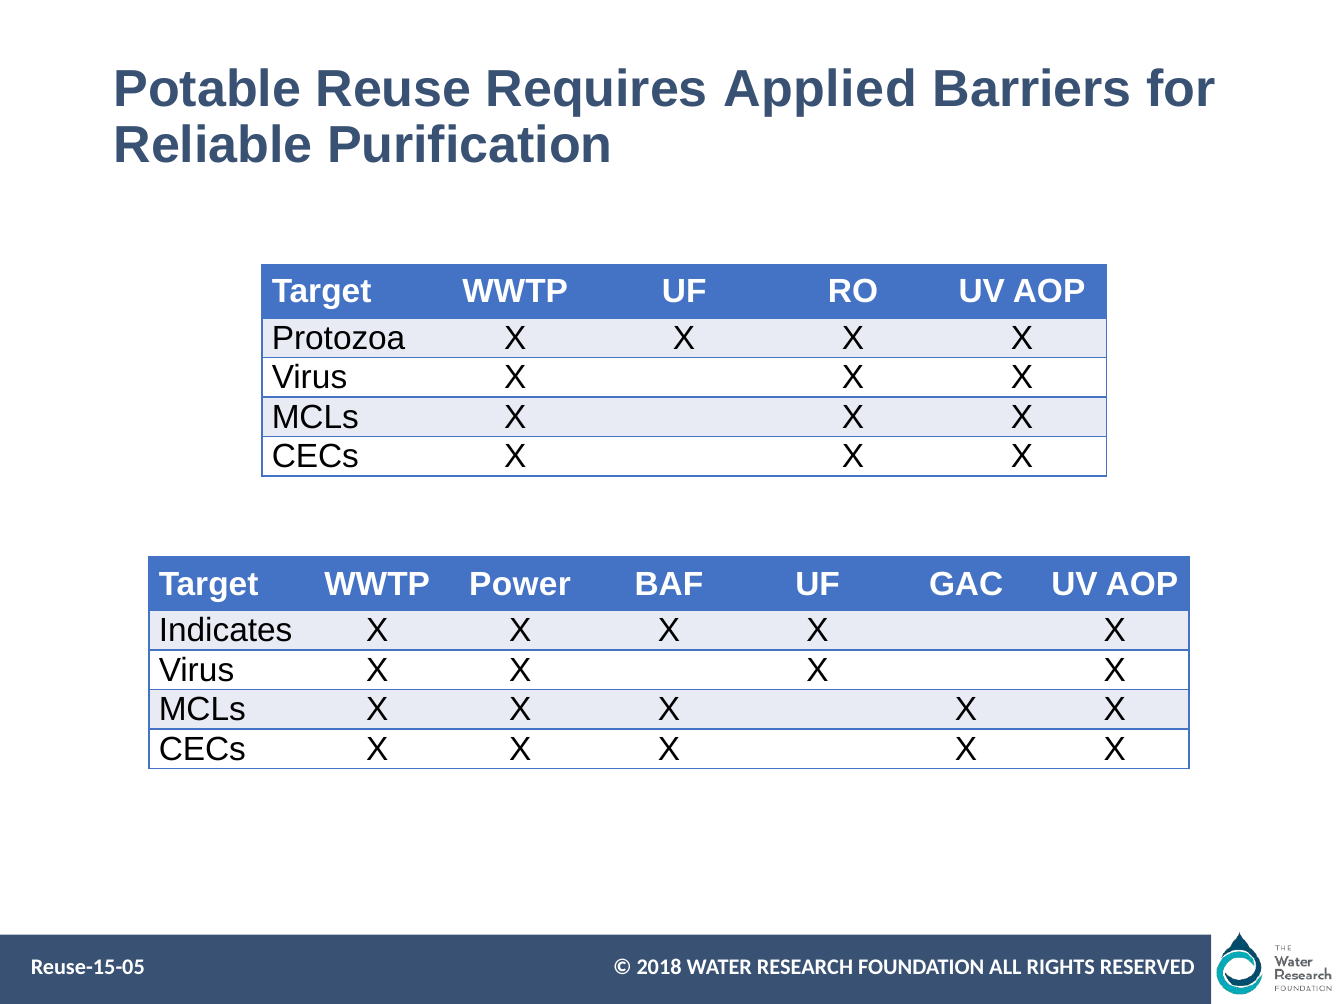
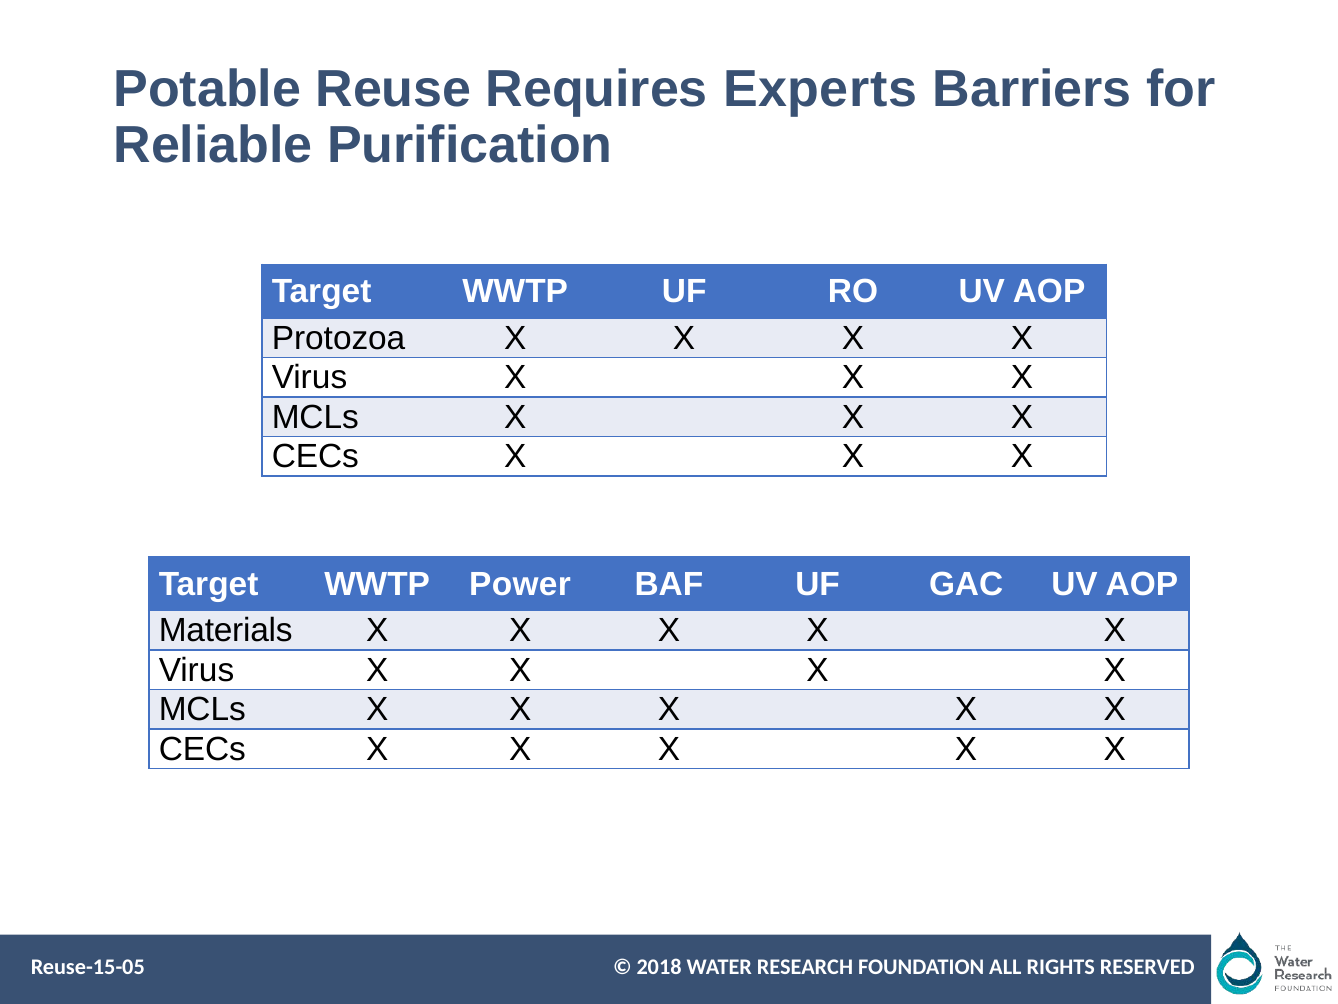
Applied: Applied -> Experts
Indicates: Indicates -> Materials
